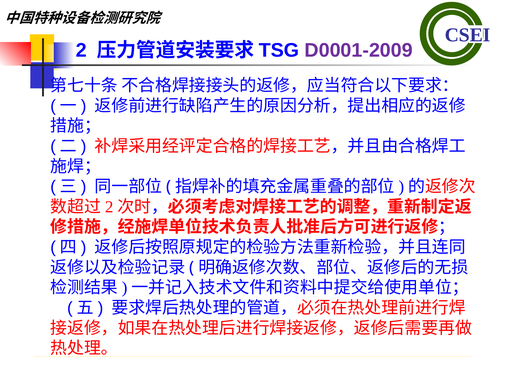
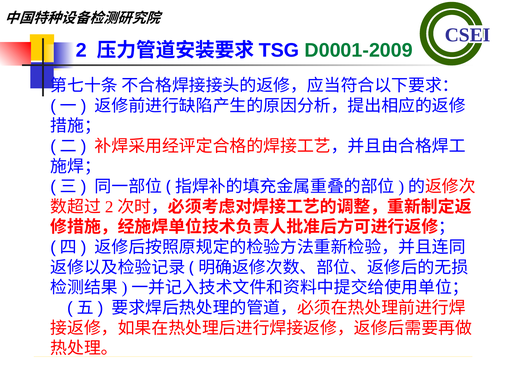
D0001-2009 colour: purple -> green
